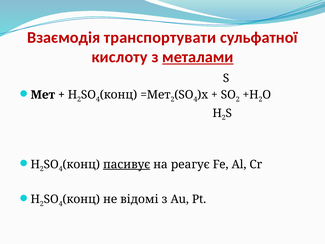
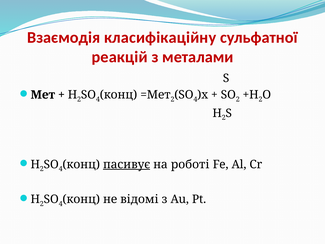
транспортувати: транспортувати -> класифікаційну
кислоту: кислоту -> реакцій
металами underline: present -> none
реагує: реагує -> роботі
